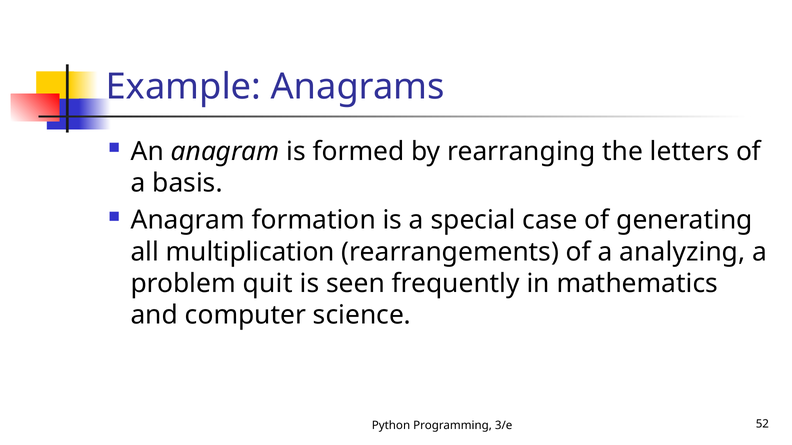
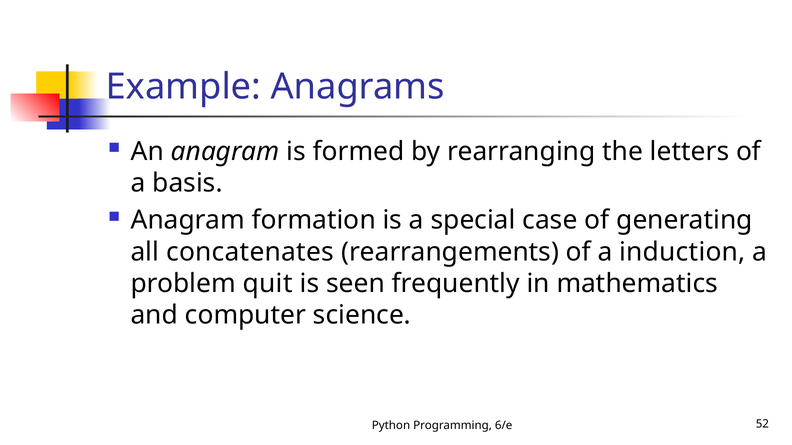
multiplication: multiplication -> concatenates
analyzing: analyzing -> induction
3/e: 3/e -> 6/e
